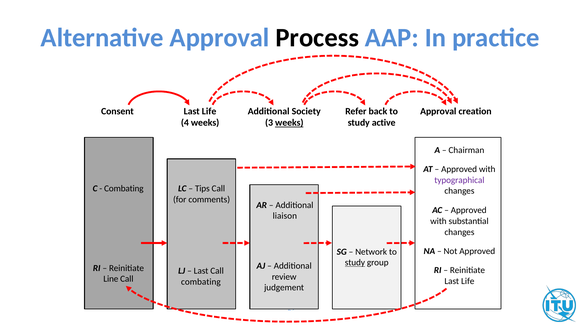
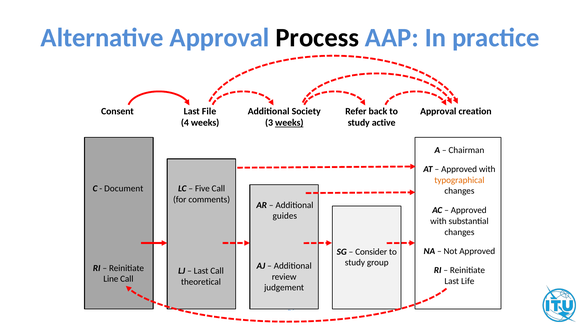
Life at (209, 111): Life -> File
typographical colour: purple -> orange
Combating at (124, 188): Combating -> Document
Tips: Tips -> Five
liaison: liaison -> guides
Network: Network -> Consider
study at (355, 262) underline: present -> none
combating at (201, 282): combating -> theoretical
